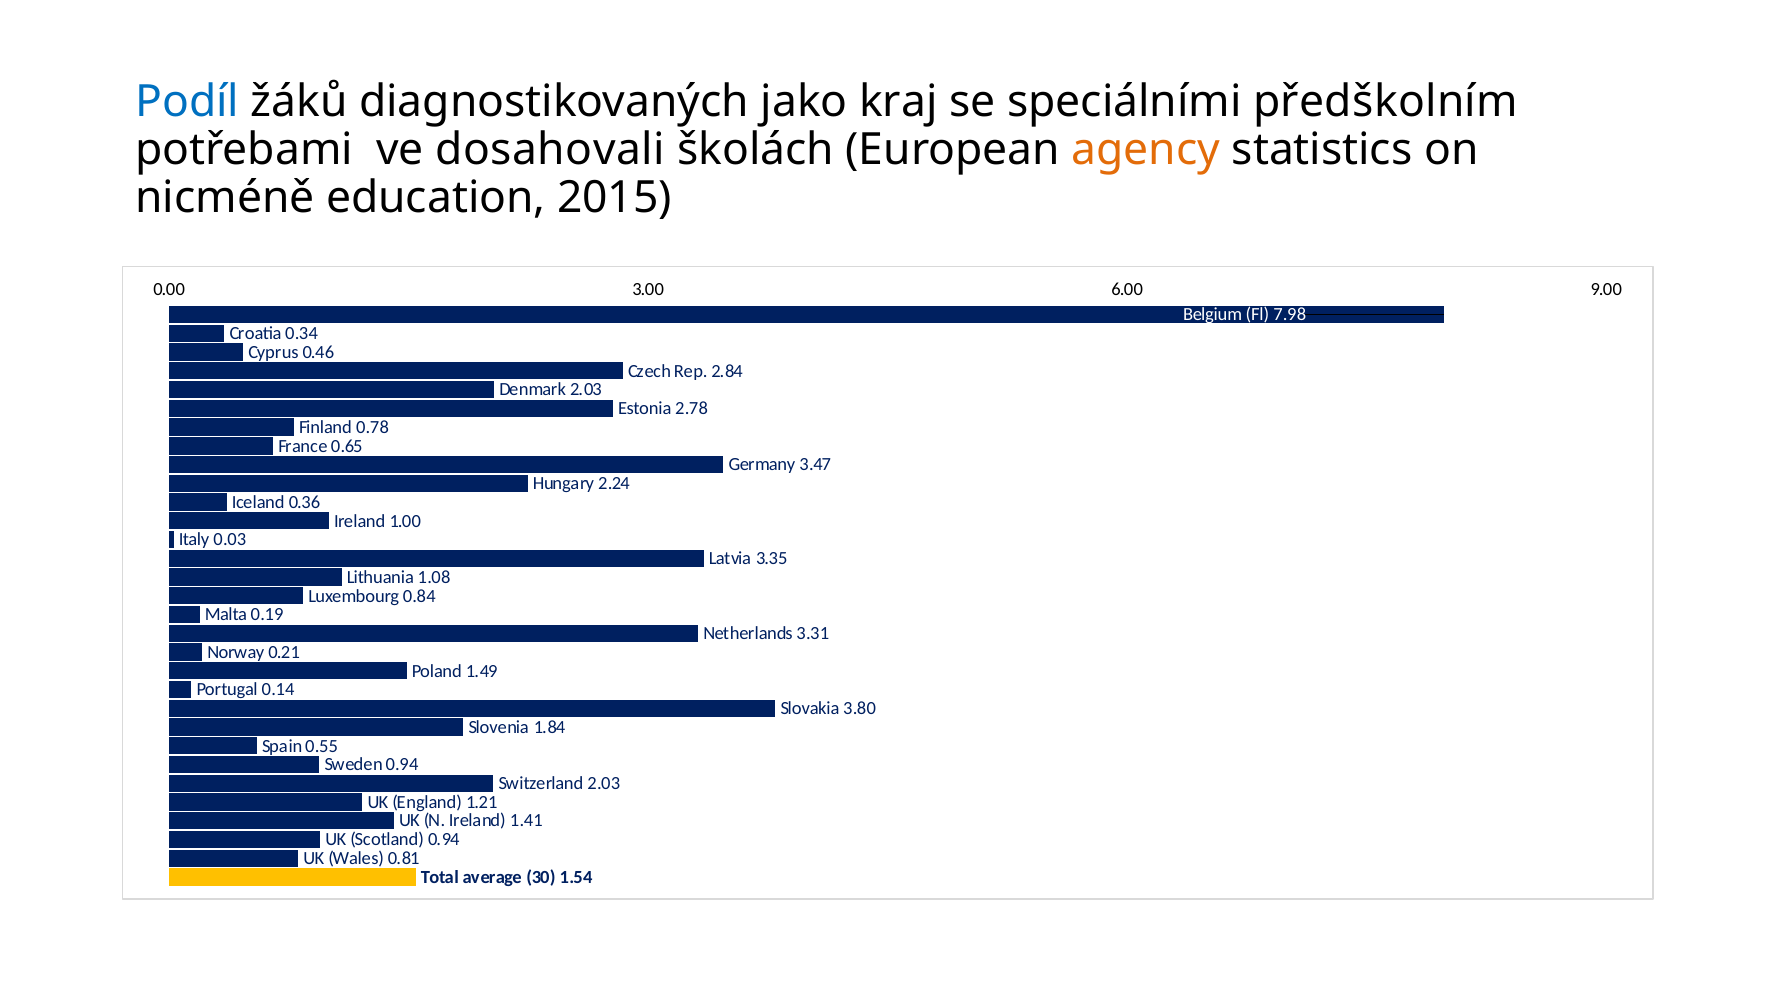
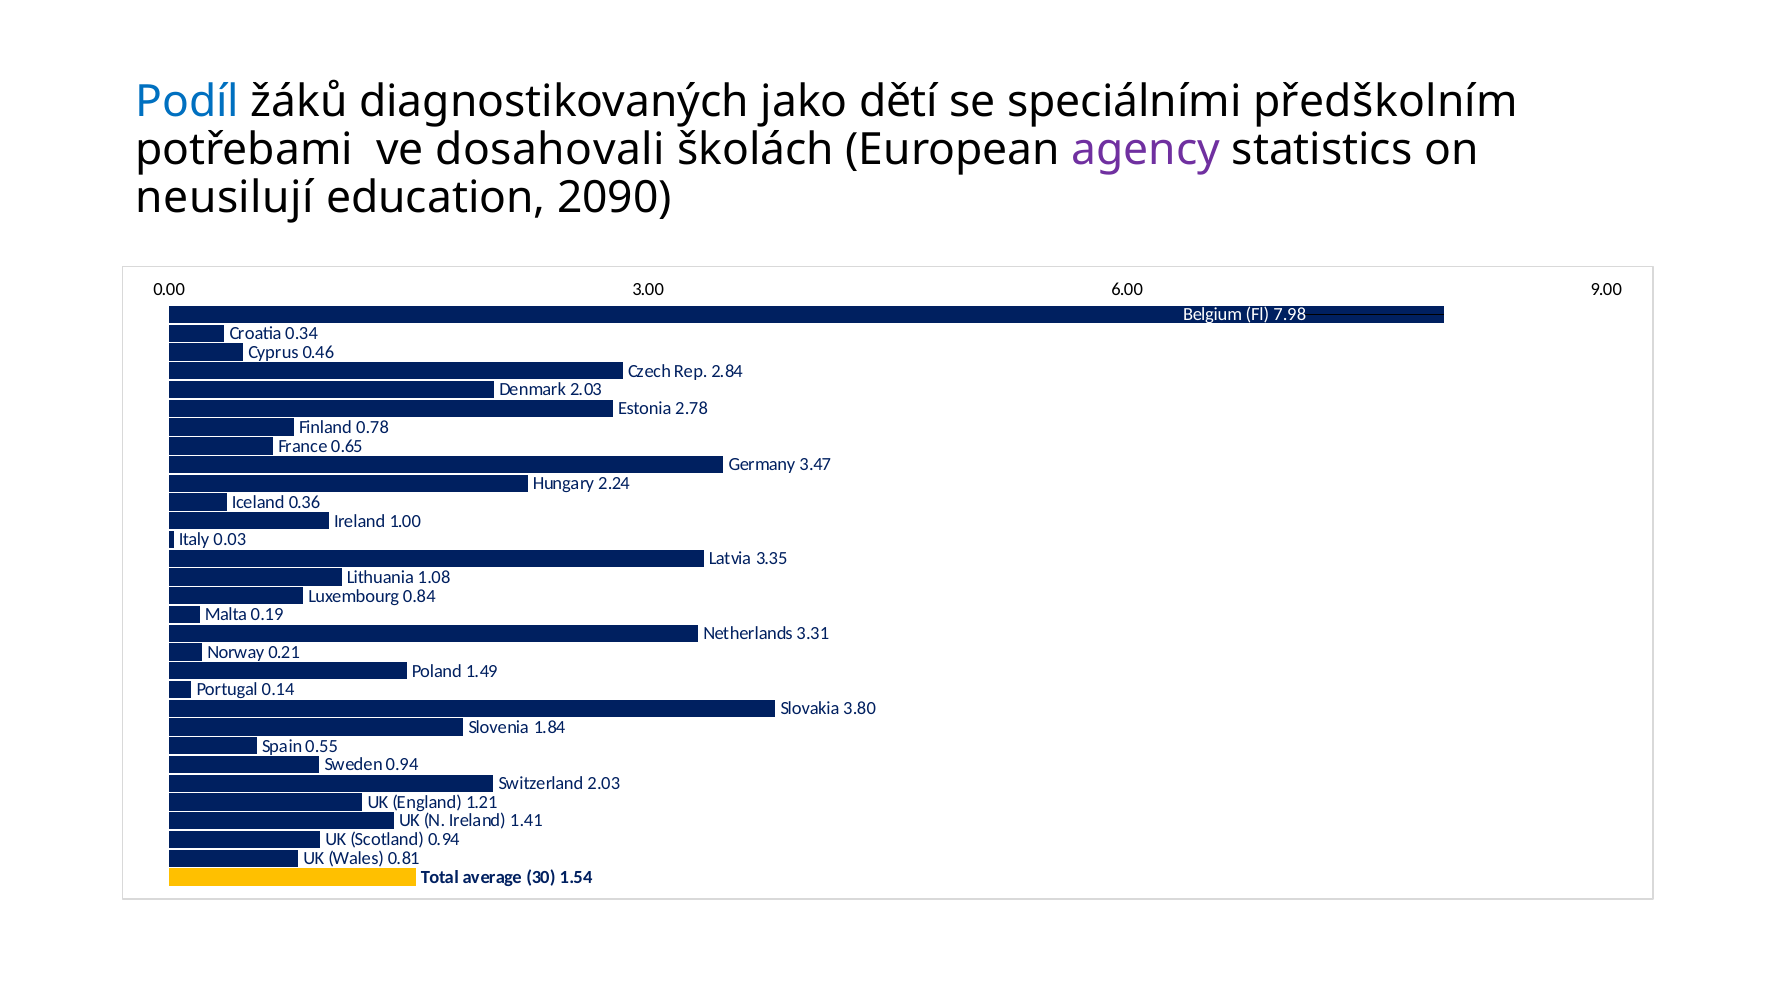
kraj: kraj -> dětí
agency colour: orange -> purple
nicméně: nicméně -> neusilují
2015: 2015 -> 2090
